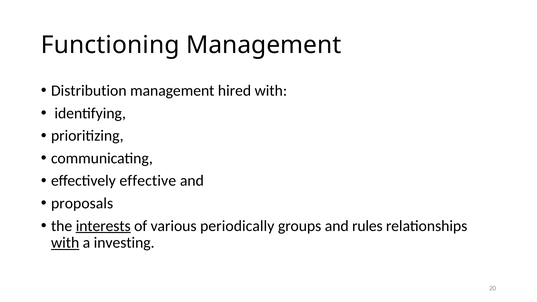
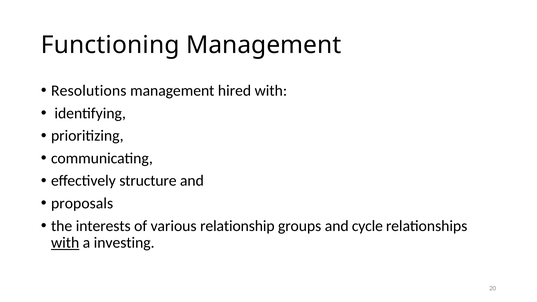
Distribution: Distribution -> Resolutions
effective: effective -> structure
interests underline: present -> none
periodically: periodically -> relationship
rules: rules -> cycle
